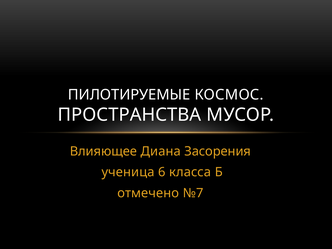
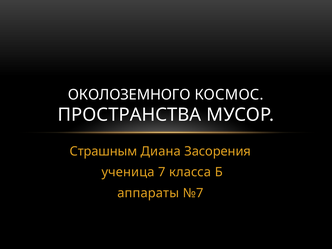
ПИЛОТИРУЕМЫЕ: ПИЛОТИРУЕМЫЕ -> ОКОЛОЗЕМНОГО
Влияющее: Влияющее -> Страшным
6: 6 -> 7
отмечено: отмечено -> аппараты
